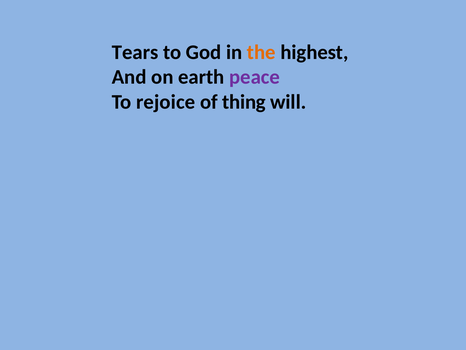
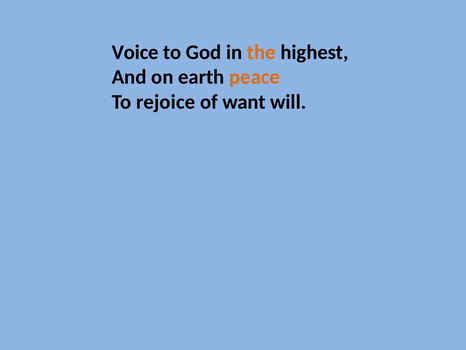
Tears: Tears -> Voice
peace colour: purple -> orange
thing: thing -> want
